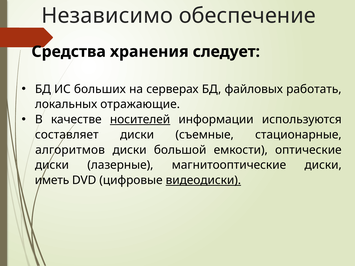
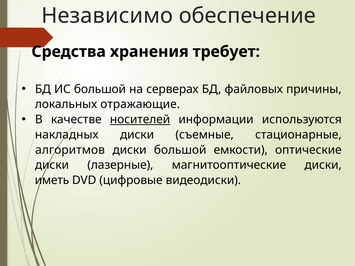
следует: следует -> требует
ИС больших: больших -> большой
работать: работать -> причины
составляет: составляет -> накладных
видеодиски underline: present -> none
